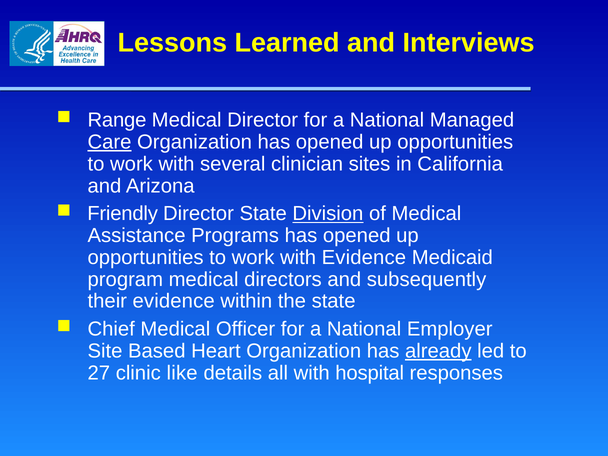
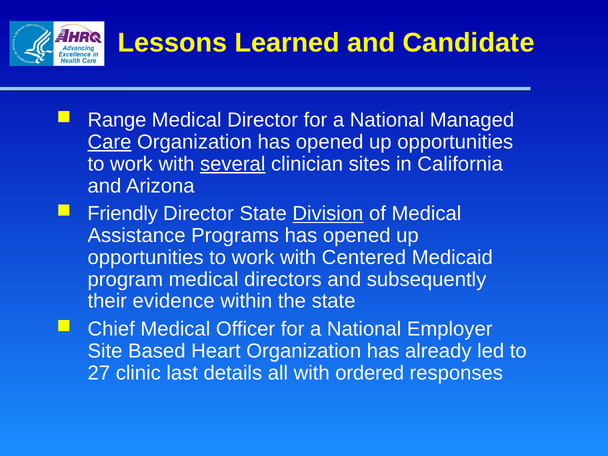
Interviews: Interviews -> Candidate
several underline: none -> present
with Evidence: Evidence -> Centered
already underline: present -> none
like: like -> last
hospital: hospital -> ordered
